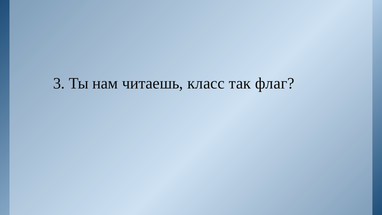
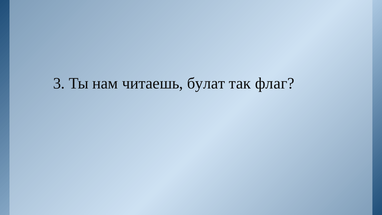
класс: класс -> булат
